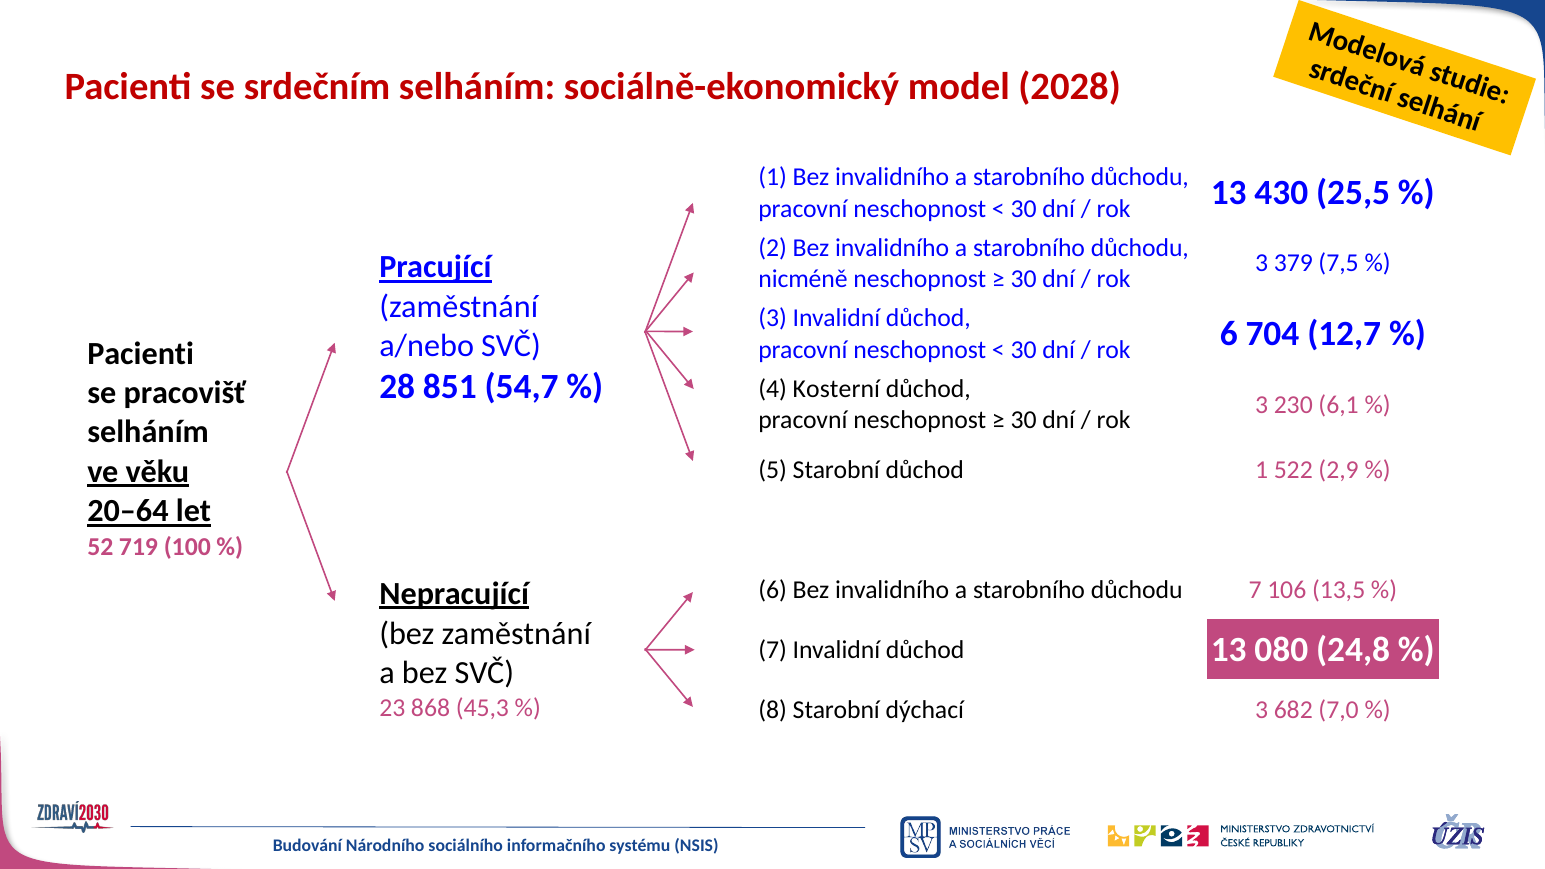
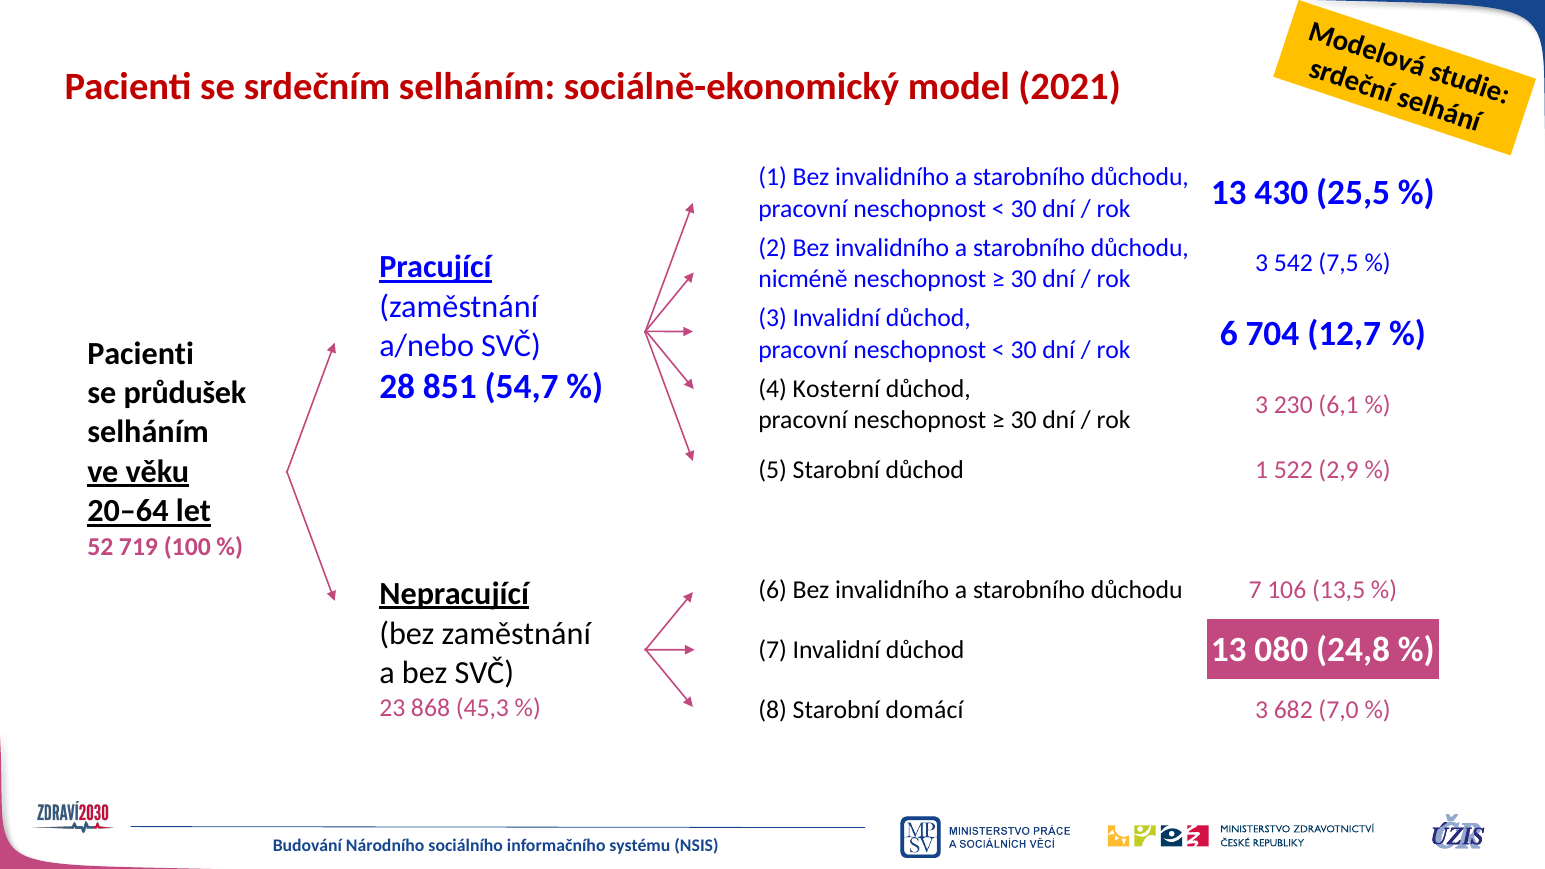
2028: 2028 -> 2021
379: 379 -> 542
pracovišť: pracovišť -> průdušek
dýchací: dýchací -> domácí
